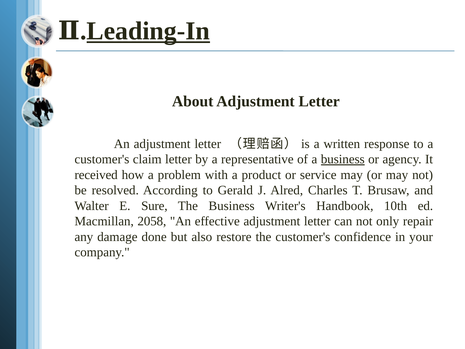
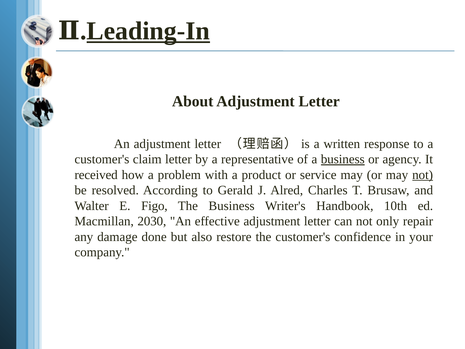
not at (423, 175) underline: none -> present
Sure: Sure -> Figo
2058: 2058 -> 2030
